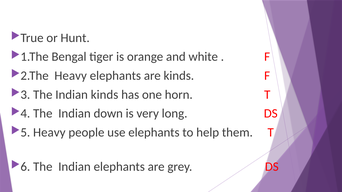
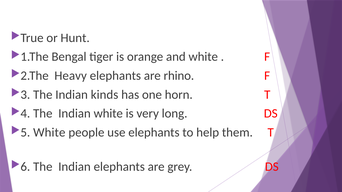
are kinds: kinds -> rhino
Indian down: down -> white
Heavy at (49, 133): Heavy -> White
